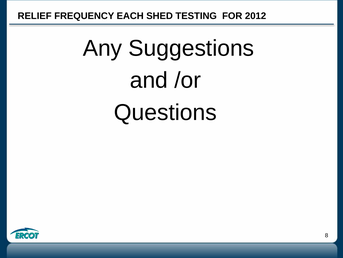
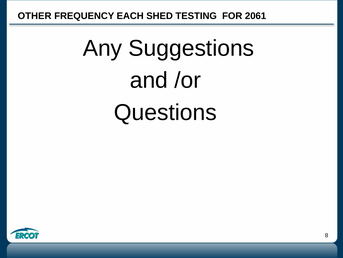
RELIEF: RELIEF -> OTHER
2012: 2012 -> 2061
